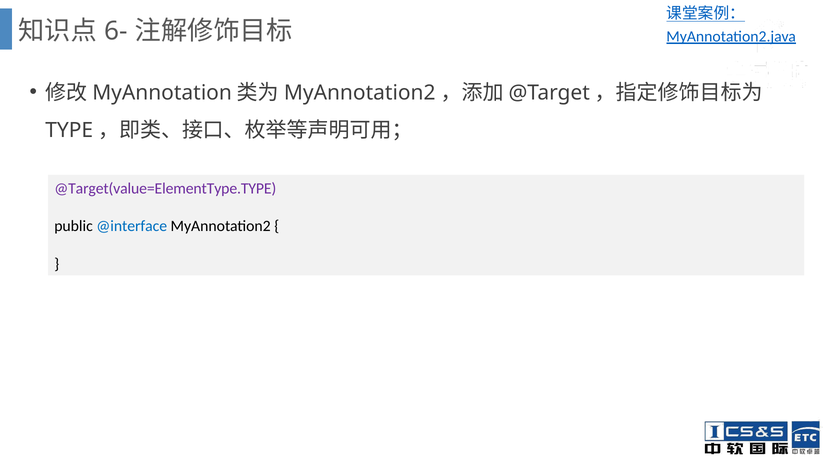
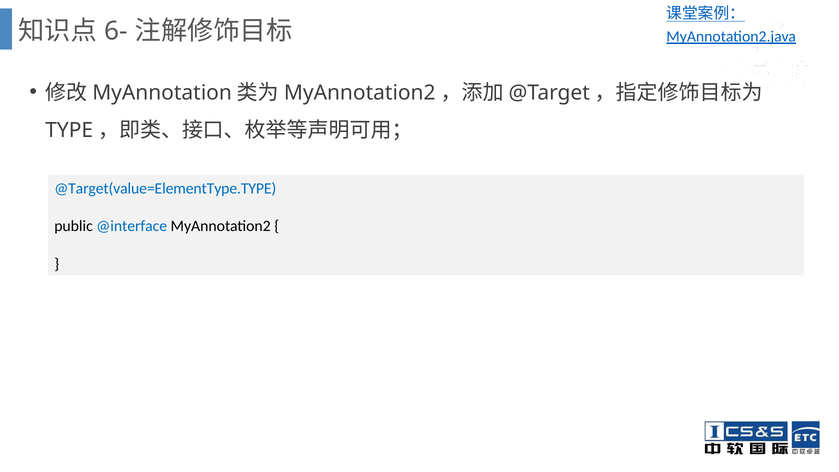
@Target(value=ElementType.TYPE colour: purple -> blue
